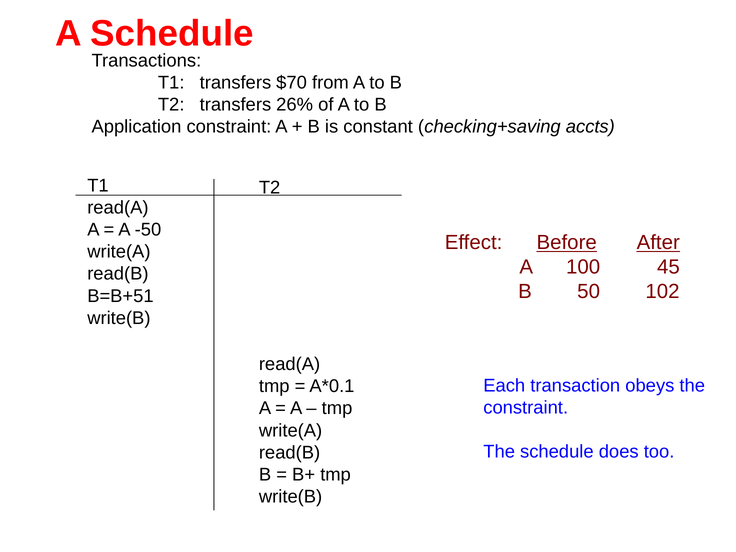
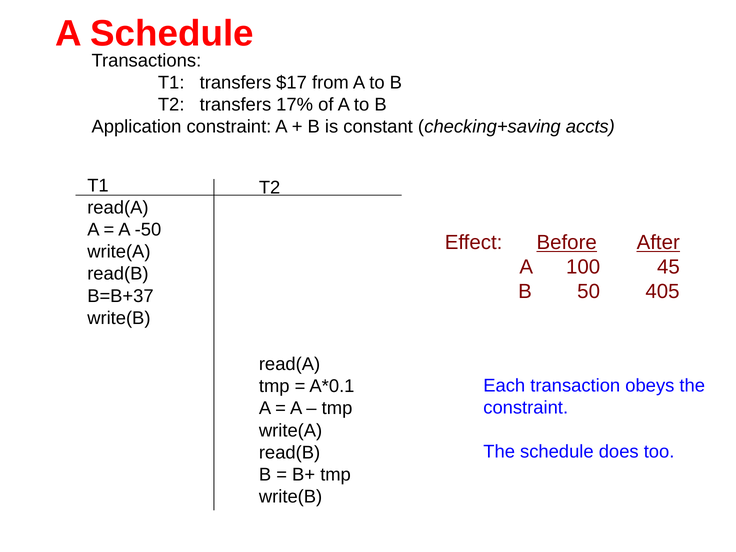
$70: $70 -> $17
26%: 26% -> 17%
102: 102 -> 405
B=B+51: B=B+51 -> B=B+37
